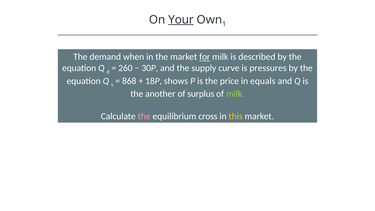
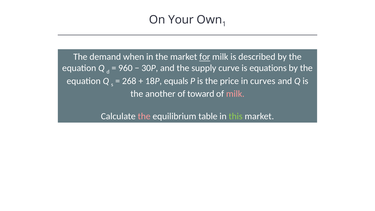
Your underline: present -> none
260: 260 -> 960
pressures: pressures -> equations
868: 868 -> 268
shows: shows -> equals
equals: equals -> curves
surplus: surplus -> toward
milk at (235, 94) colour: light green -> pink
cross: cross -> table
this colour: yellow -> light green
